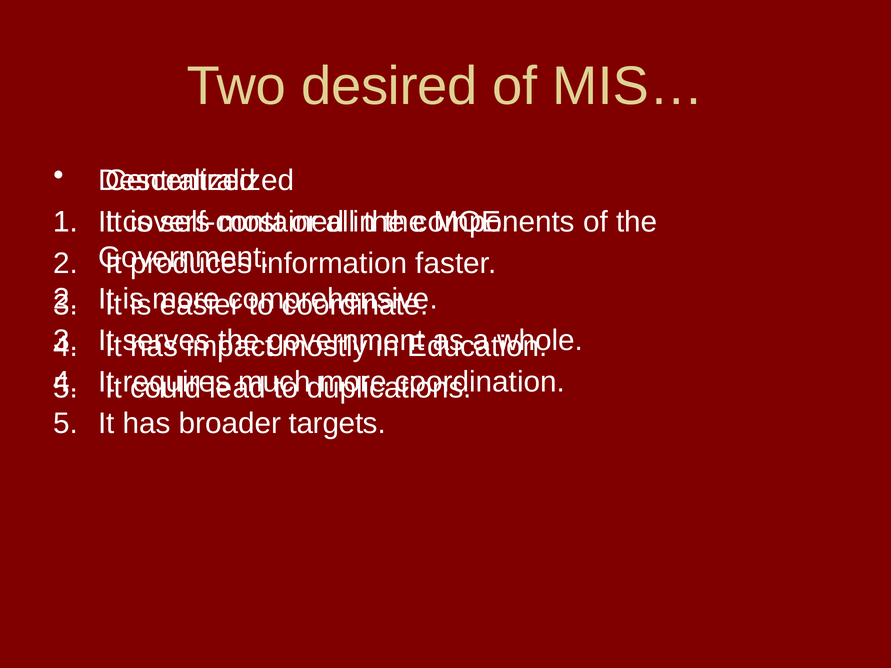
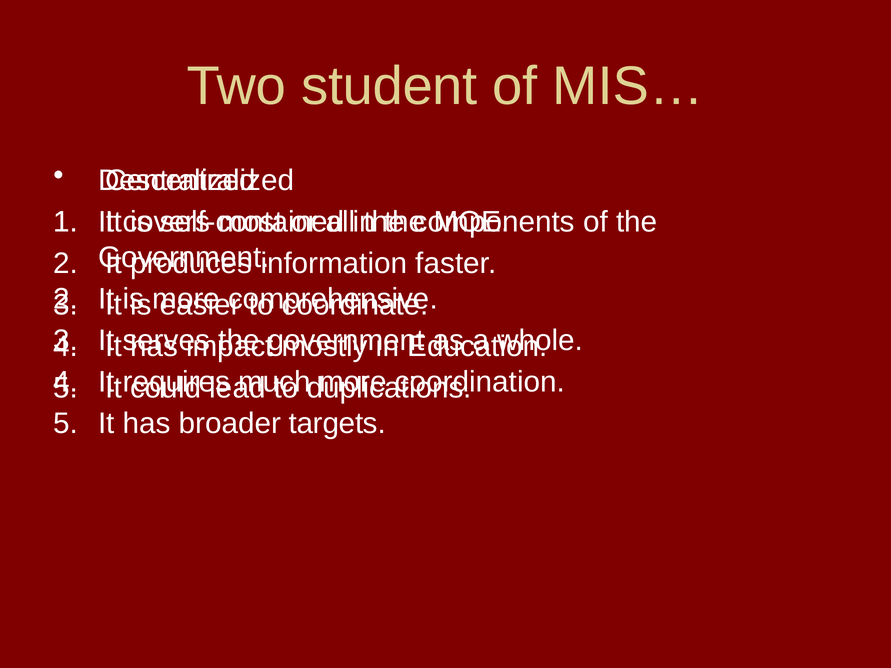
desired: desired -> student
